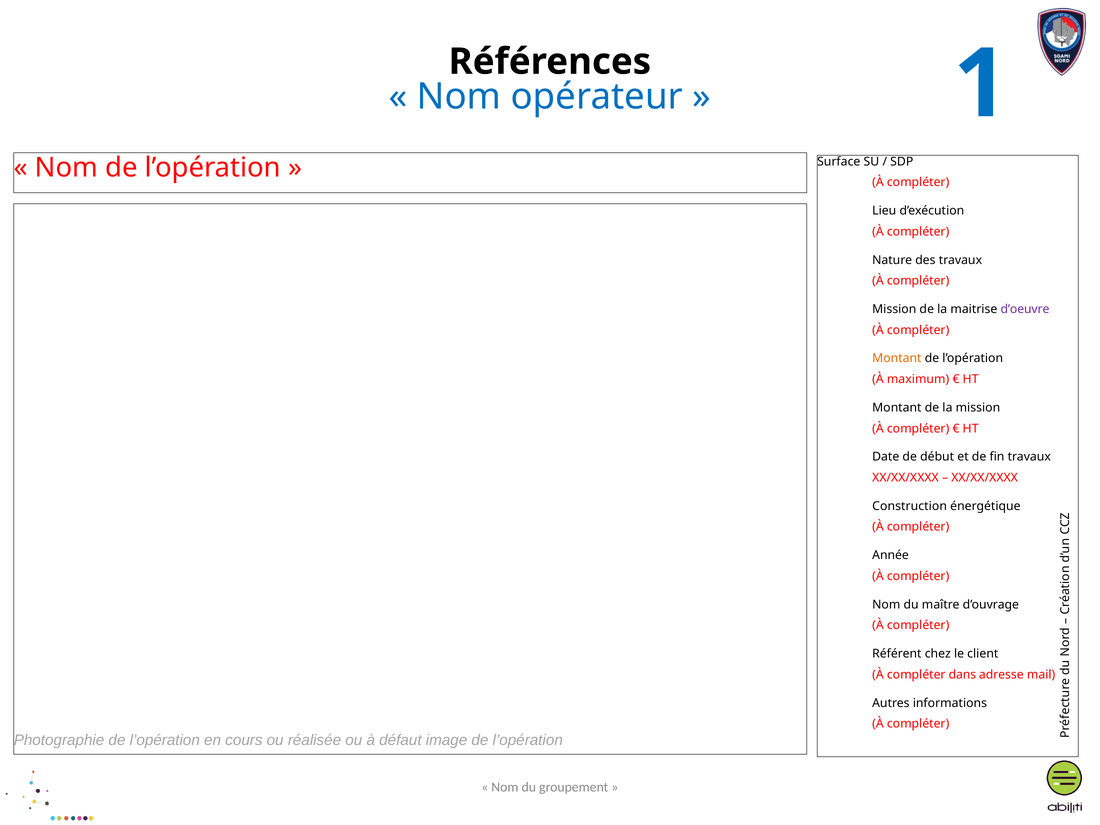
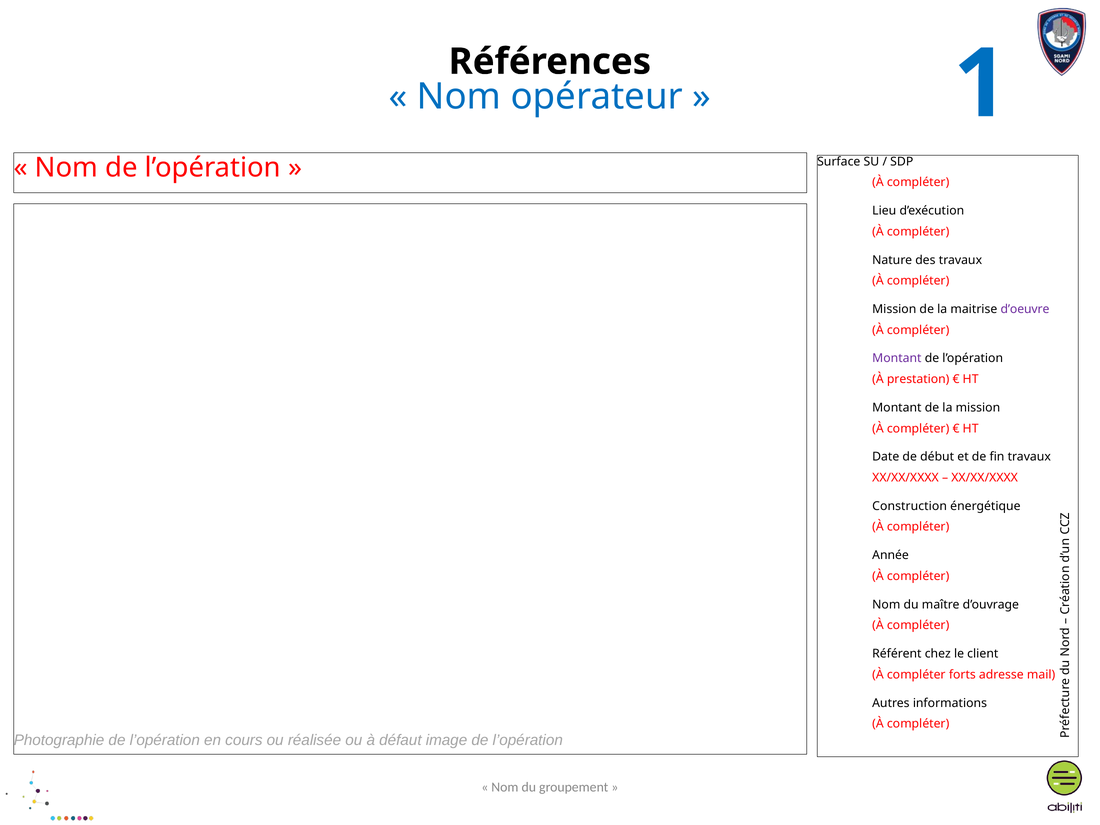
Montant at (897, 358) colour: orange -> purple
maximum: maximum -> prestation
dans: dans -> forts
